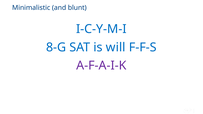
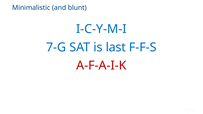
8-G: 8-G -> 7-G
will: will -> last
A-F-A-I-K colour: purple -> red
